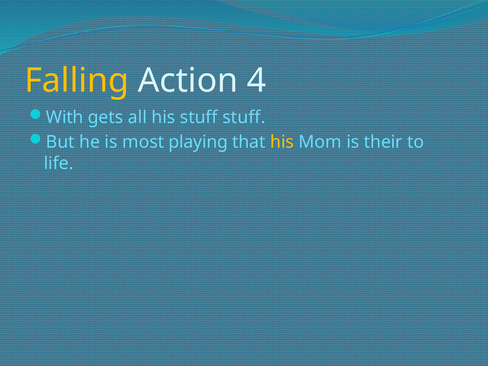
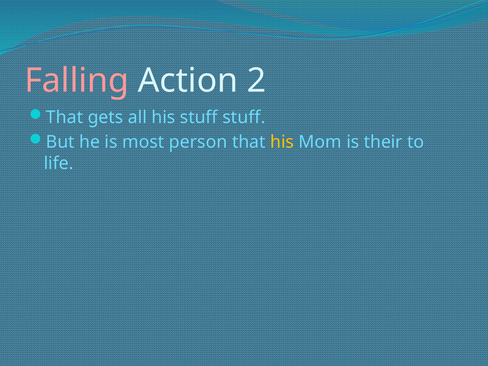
Falling colour: yellow -> pink
4: 4 -> 2
With at (65, 117): With -> That
playing: playing -> person
